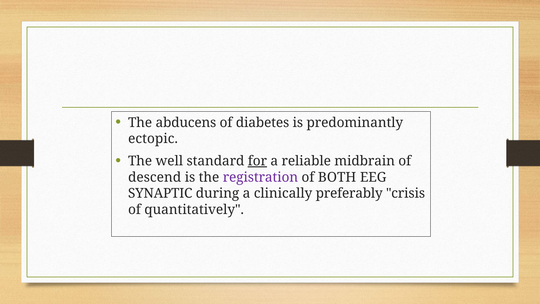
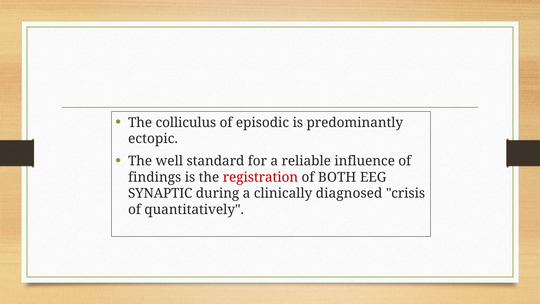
abducens: abducens -> colliculus
diabetes: diabetes -> episodic
for underline: present -> none
midbrain: midbrain -> influence
descend: descend -> findings
registration colour: purple -> red
preferably: preferably -> diagnosed
